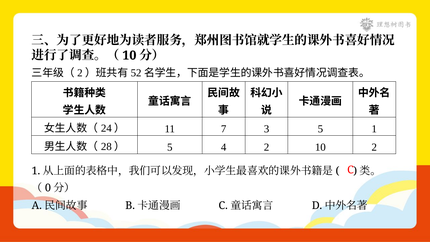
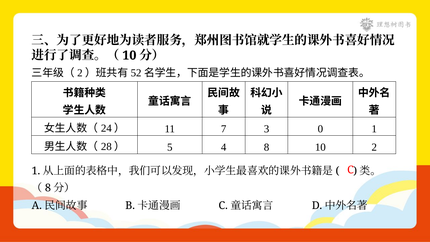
3 5: 5 -> 0
4 2: 2 -> 8
0 at (48, 188): 0 -> 8
